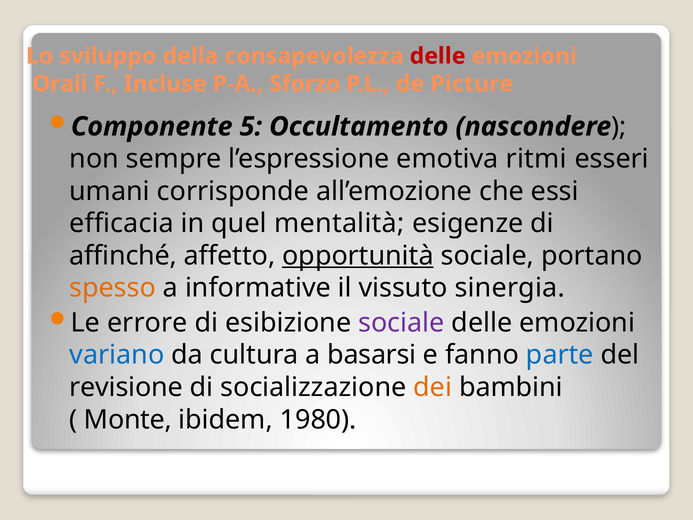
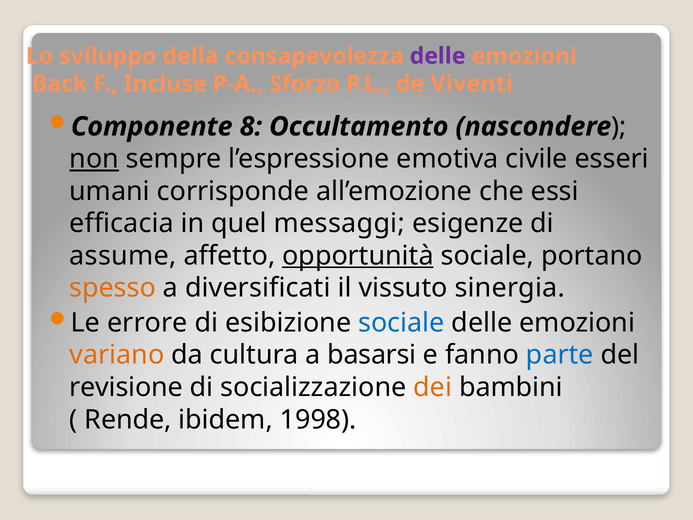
delle at (438, 56) colour: red -> purple
Orali: Orali -> Back
Picture: Picture -> Viventi
5: 5 -> 8
non underline: none -> present
ritmi: ritmi -> civile
mentalità: mentalità -> messaggi
affinché: affinché -> assume
informative: informative -> diversificati
sociale at (401, 323) colour: purple -> blue
variano colour: blue -> orange
Monte: Monte -> Rende
1980: 1980 -> 1998
